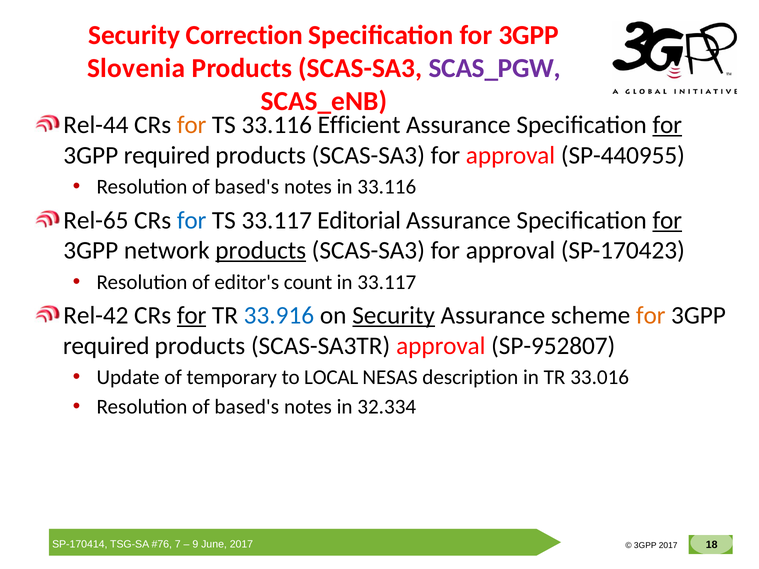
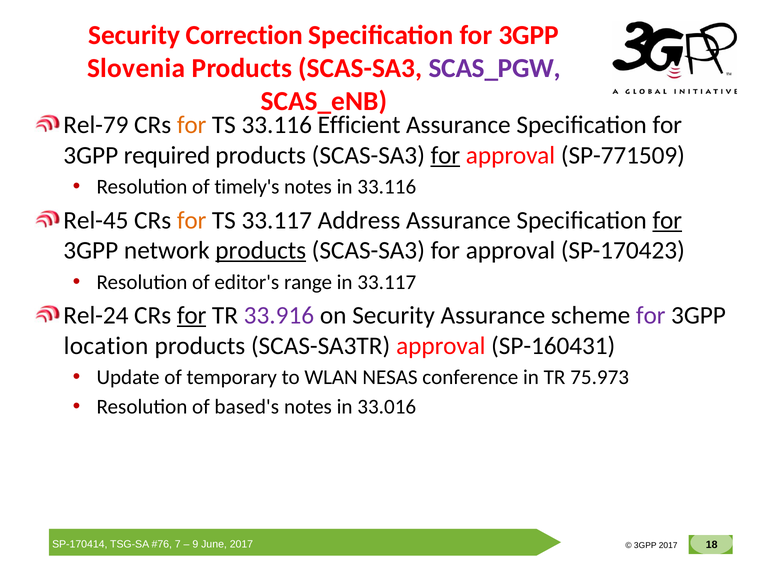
Rel-44: Rel-44 -> Rel-79
for at (667, 125) underline: present -> none
for at (445, 155) underline: none -> present
SP-440955: SP-440955 -> SP-771509
based's at (247, 187): based's -> timely's
Rel-65: Rel-65 -> Rel-45
for at (192, 220) colour: blue -> orange
Editorial: Editorial -> Address
count: count -> range
Rel-42: Rel-42 -> Rel-24
33.916 colour: blue -> purple
Security at (394, 316) underline: present -> none
for at (651, 316) colour: orange -> purple
required at (106, 346): required -> location
SP-952807: SP-952807 -> SP-160431
LOCAL: LOCAL -> WLAN
description: description -> conference
33.016: 33.016 -> 75.973
32.334: 32.334 -> 33.016
